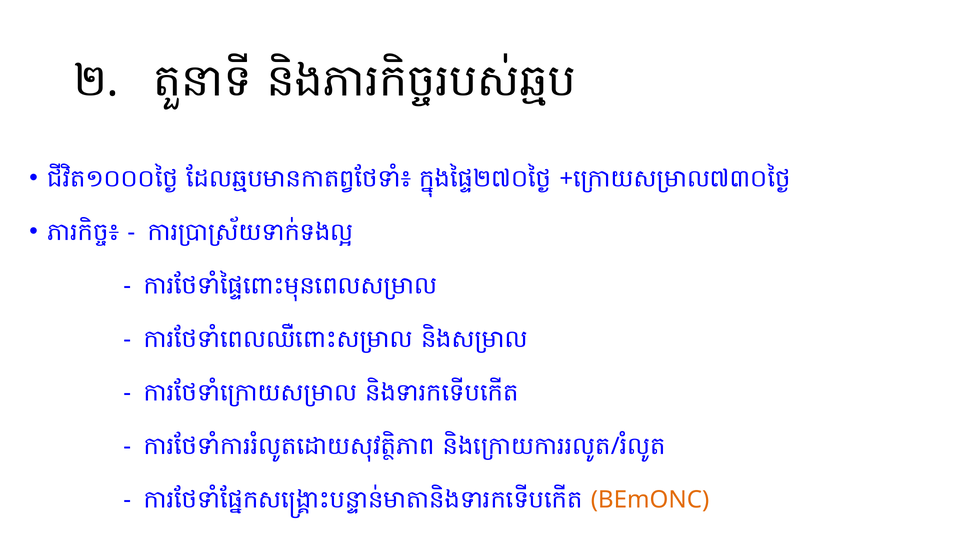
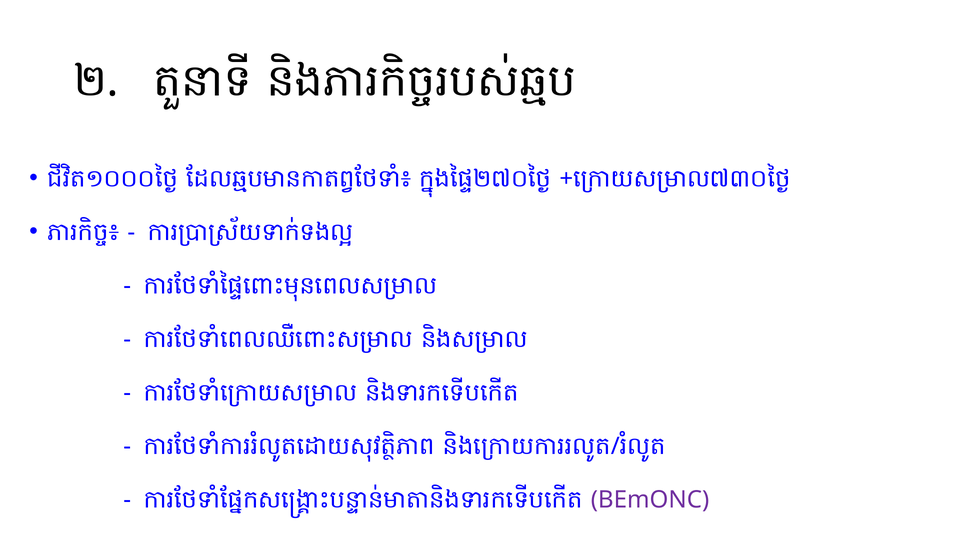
BEmONC colour: orange -> purple
